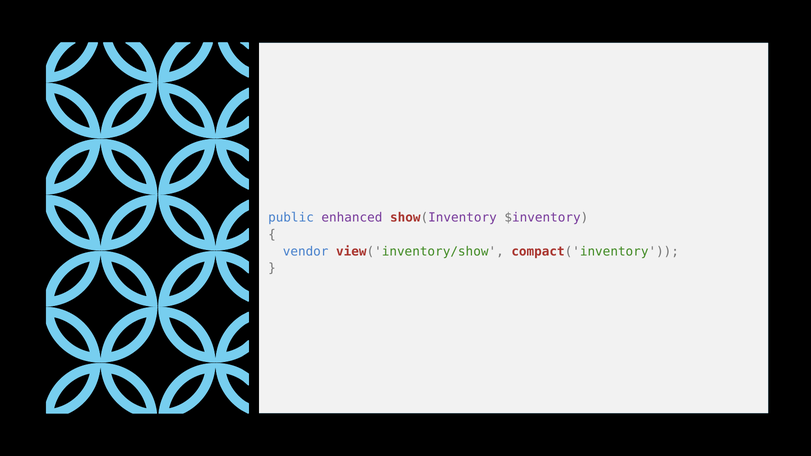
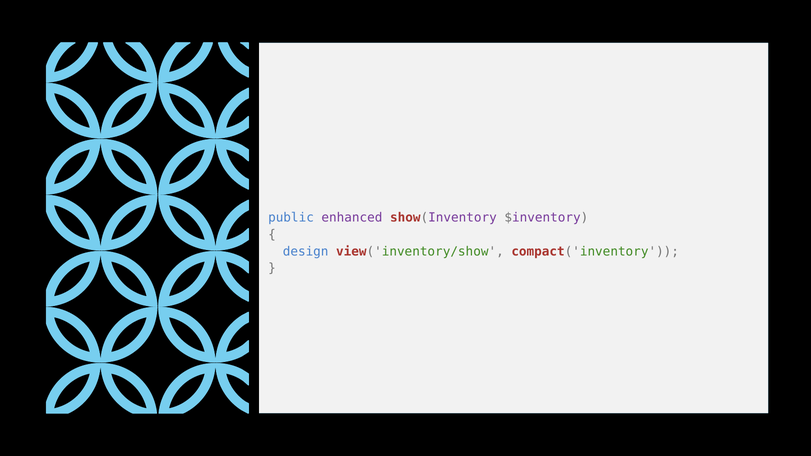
vendor: vendor -> design
